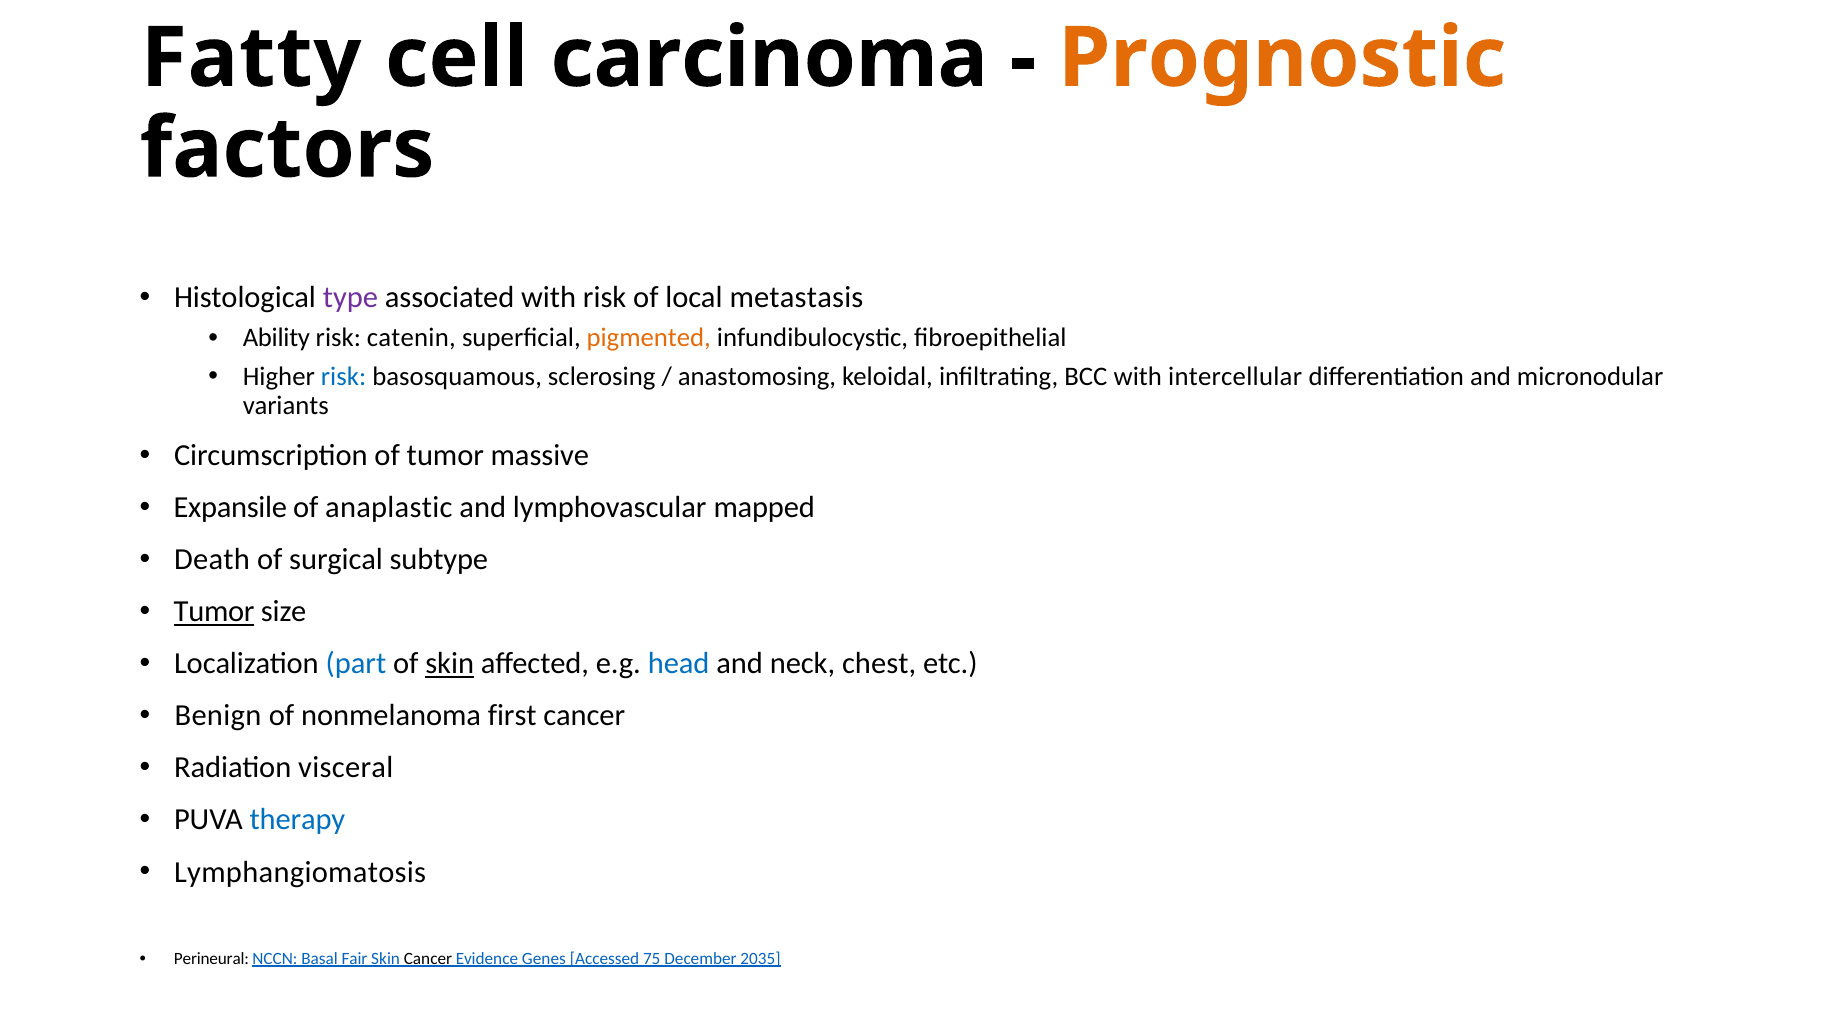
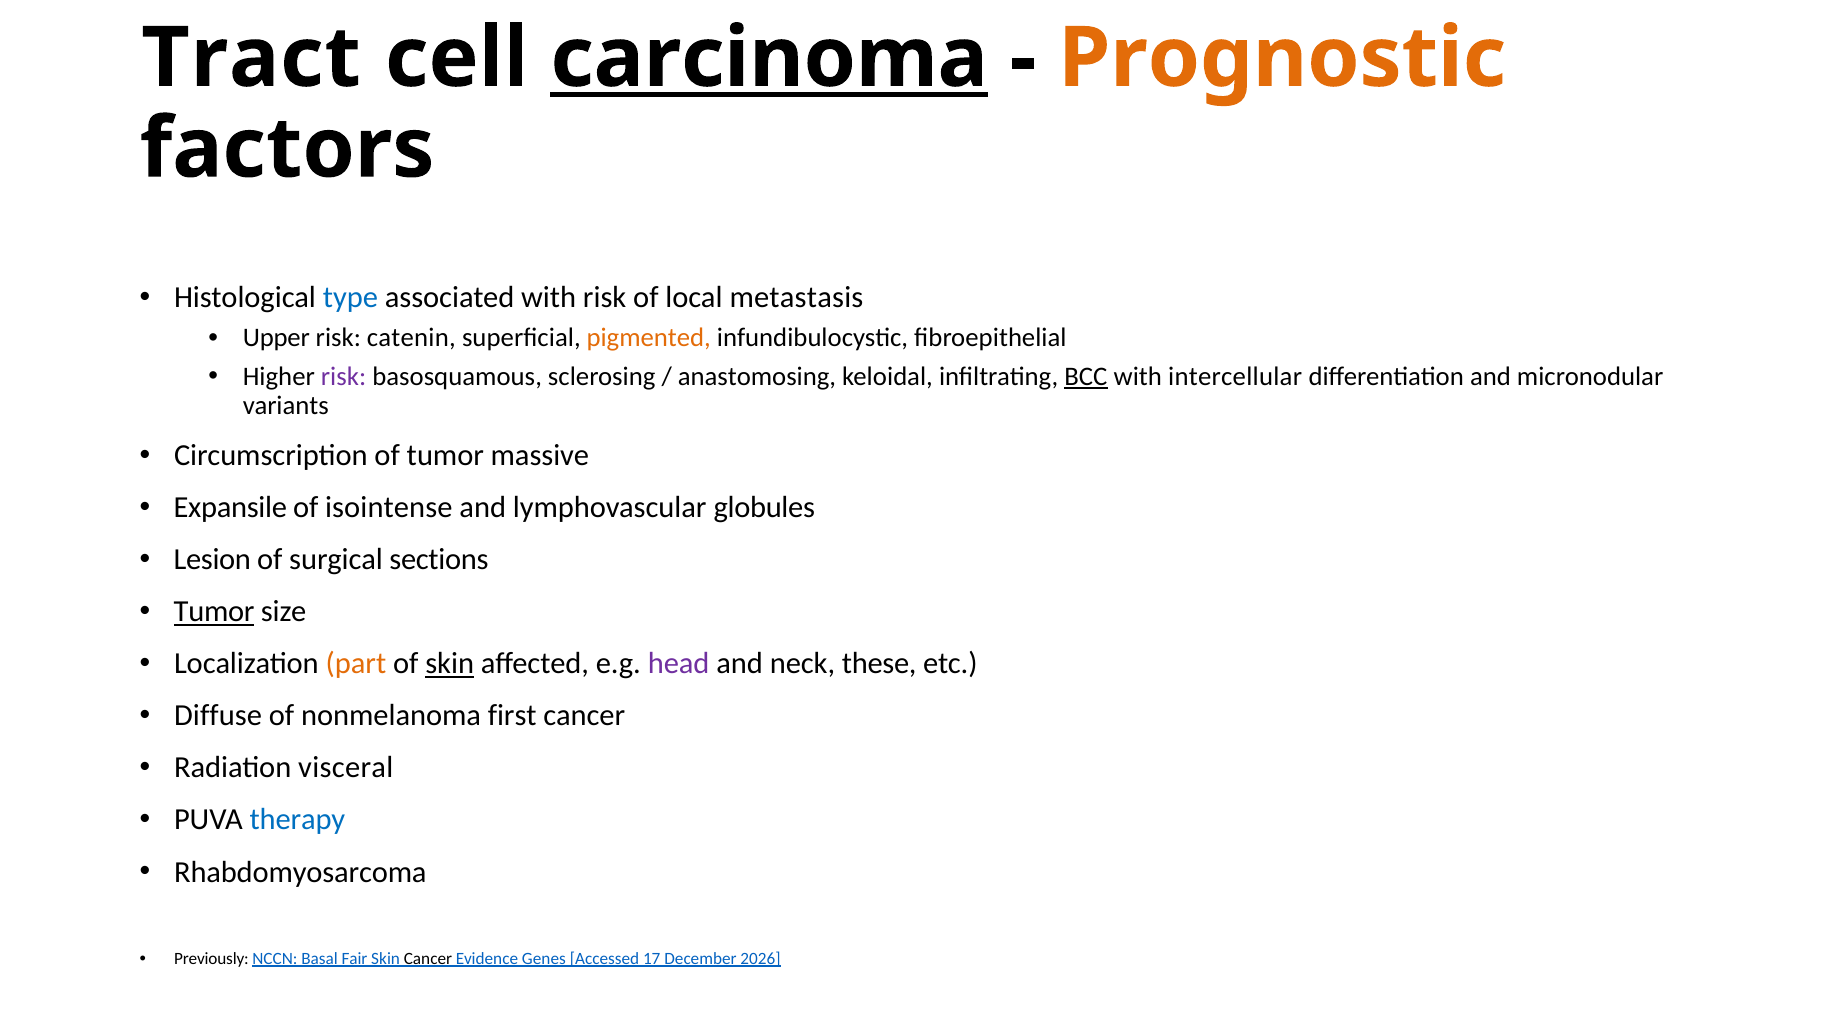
Fatty: Fatty -> Tract
carcinoma underline: none -> present
type colour: purple -> blue
Ability: Ability -> Upper
risk at (344, 377) colour: blue -> purple
BCC underline: none -> present
anaplastic: anaplastic -> isointense
mapped: mapped -> globules
Death: Death -> Lesion
subtype: subtype -> sections
part colour: blue -> orange
head colour: blue -> purple
chest: chest -> these
Benign: Benign -> Diffuse
Lymphangiomatosis: Lymphangiomatosis -> Rhabdomyosarcoma
Perineural: Perineural -> Previously
75: 75 -> 17
2035: 2035 -> 2026
